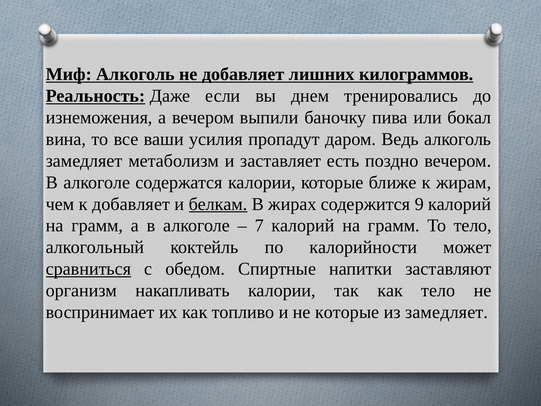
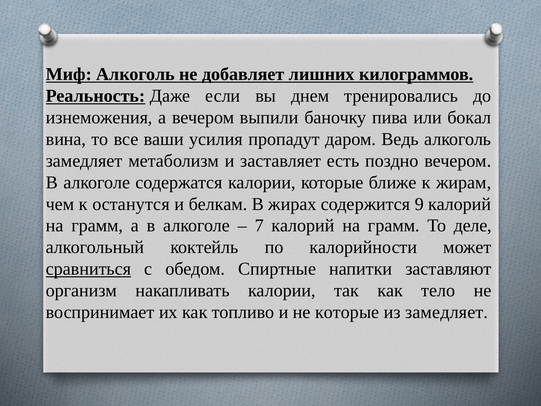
к добавляет: добавляет -> останутся
белкам underline: present -> none
То тело: тело -> деле
